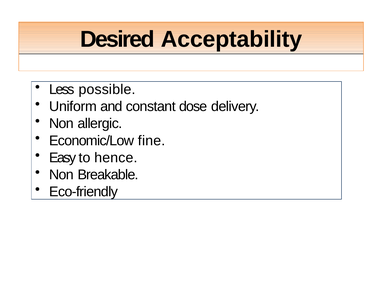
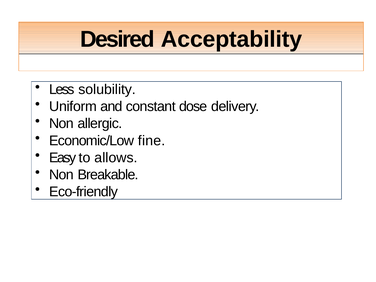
possible: possible -> solubility
hence: hence -> allows
